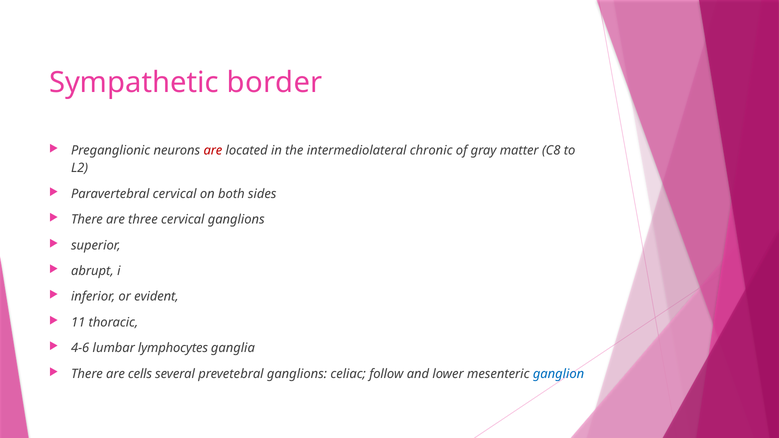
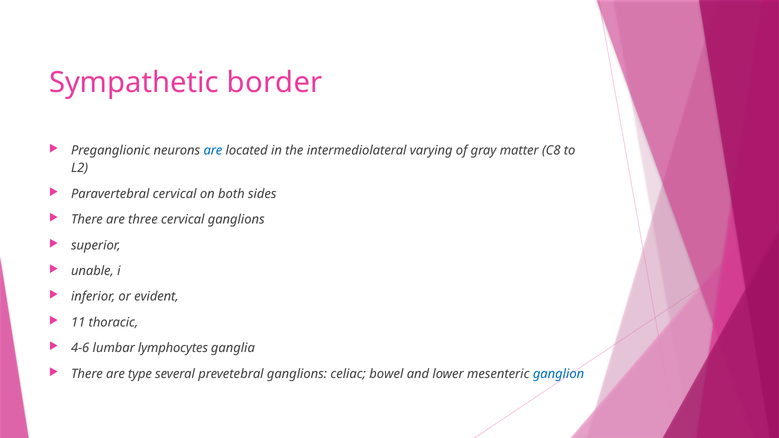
are at (213, 151) colour: red -> blue
chronic: chronic -> varying
abrupt: abrupt -> unable
cells: cells -> type
follow: follow -> bowel
